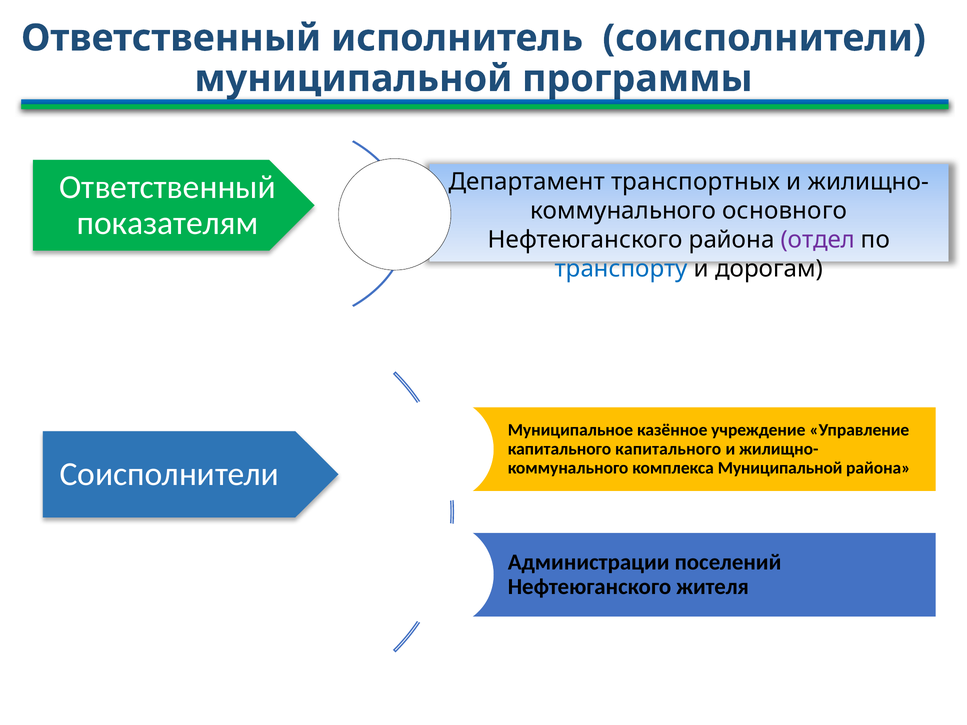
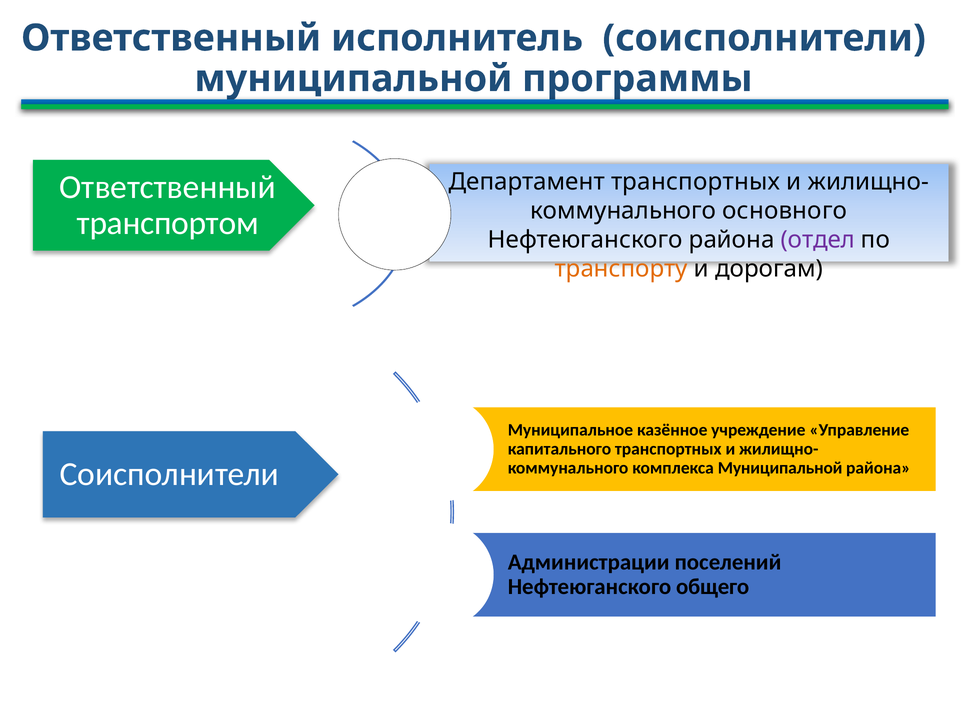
показателям: показателям -> транспортом
транспорту colour: blue -> orange
капитального at (668, 449): капитального -> транспортных
жителя: жителя -> общего
